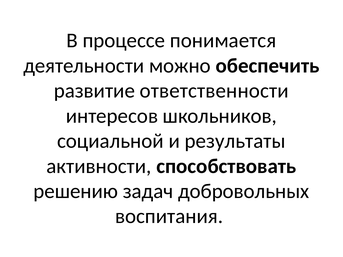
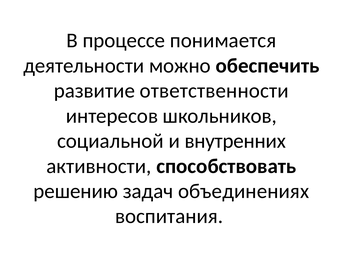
результаты: результаты -> внутренних
добровольных: добровольных -> объединениях
